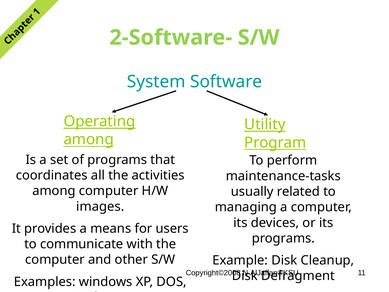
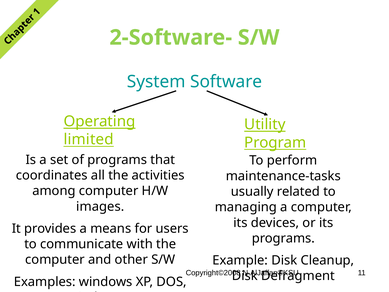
among at (89, 139): among -> limited
